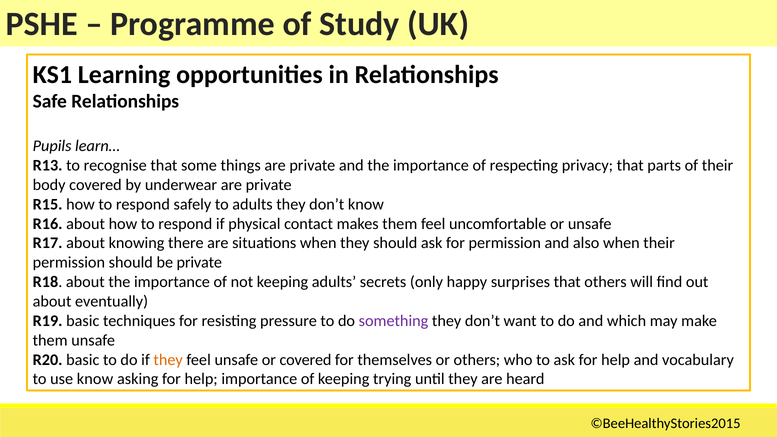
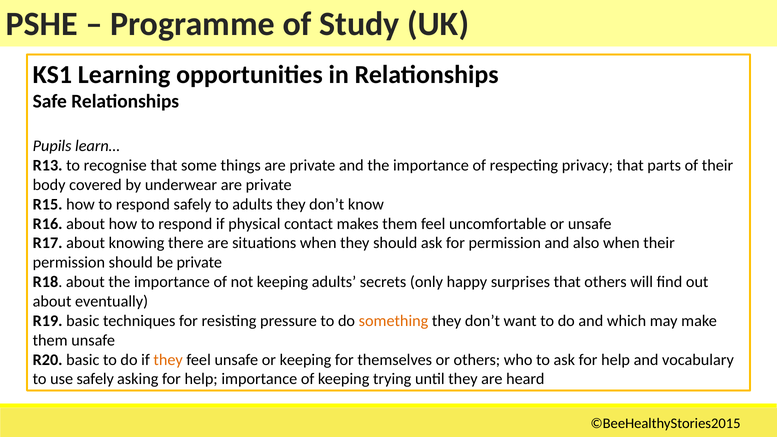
something colour: purple -> orange
or covered: covered -> keeping
use know: know -> safely
